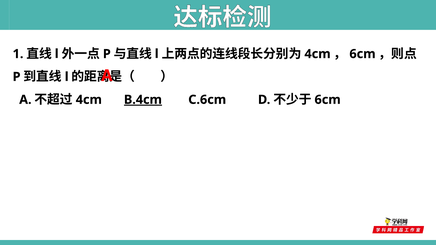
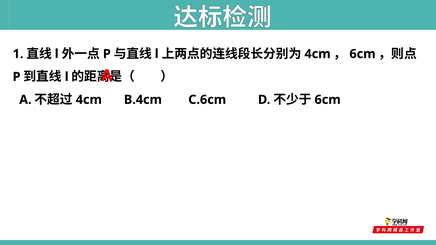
B.4cm underline: present -> none
